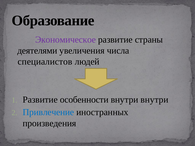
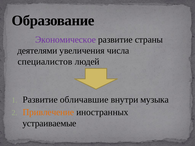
особенности: особенности -> обличавшие
внутри внутри: внутри -> музыка
Привлечение colour: blue -> orange
произведения: произведения -> устраиваемые
